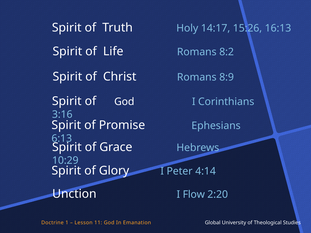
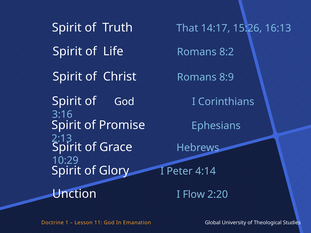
Holy: Holy -> That
6:13: 6:13 -> 2:13
